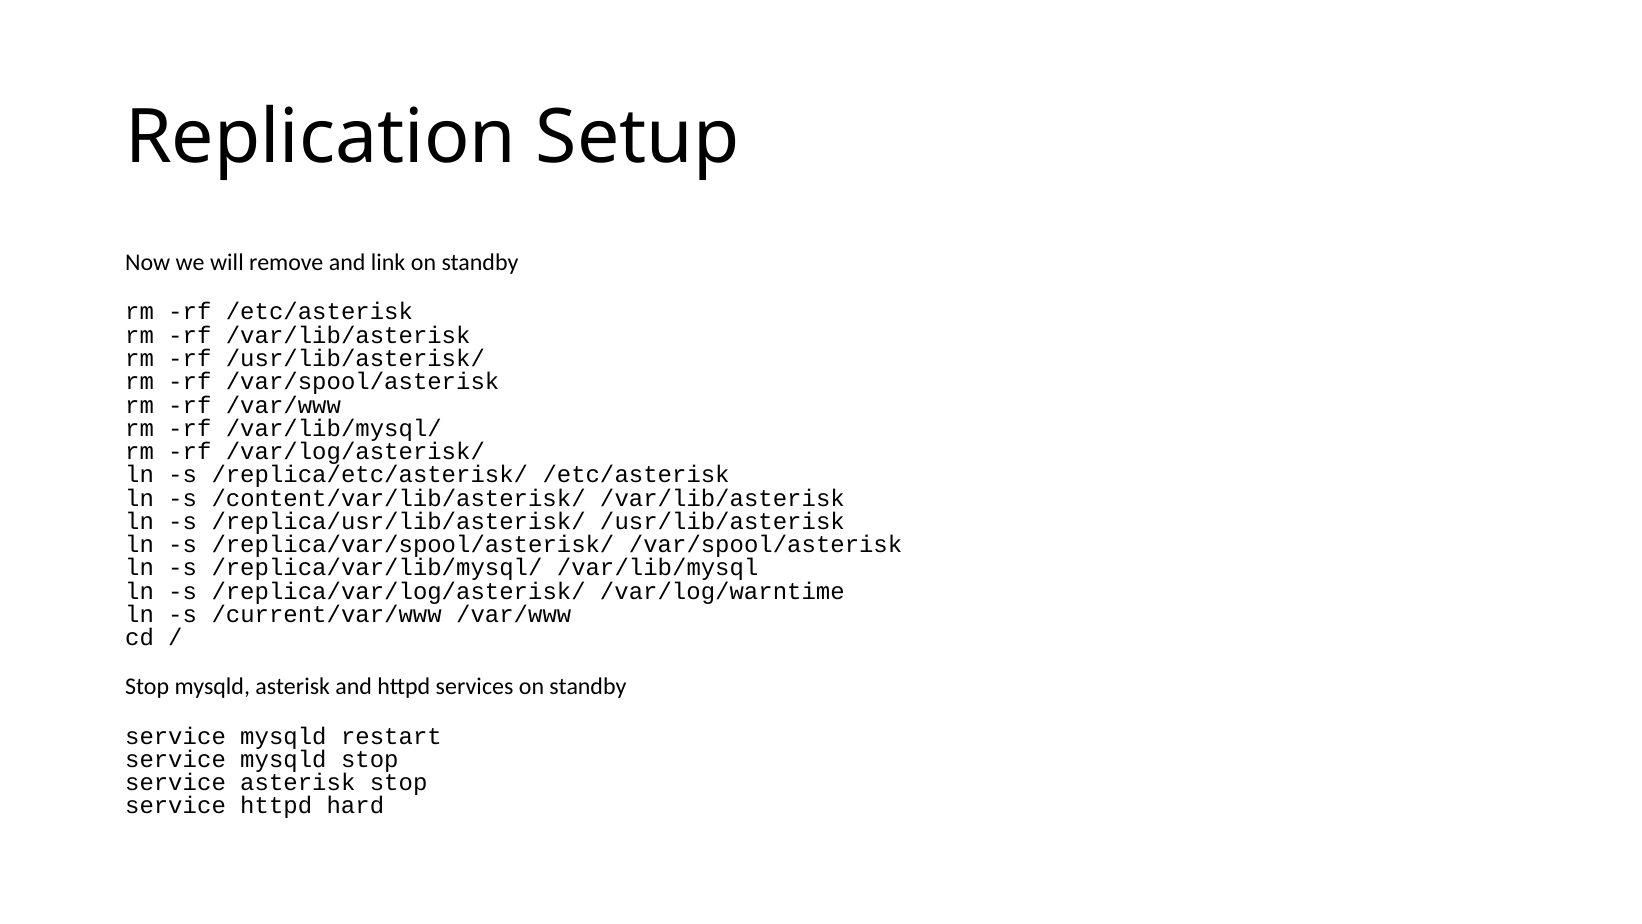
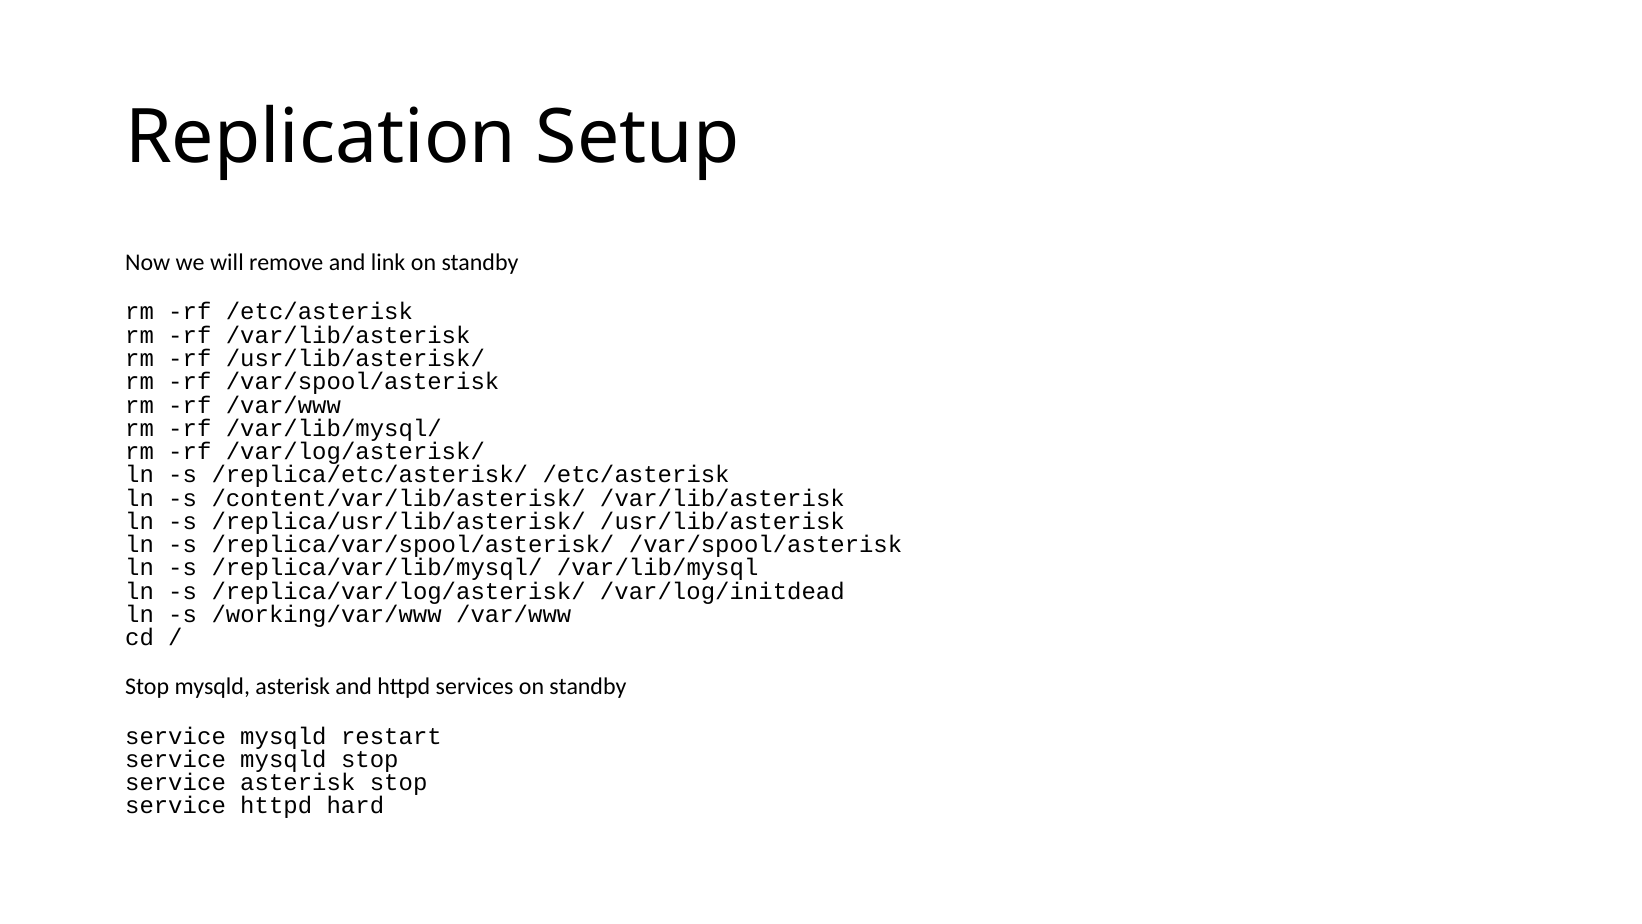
/var/log/warntime: /var/log/warntime -> /var/log/initdead
/current/var/www: /current/var/www -> /working/var/www
